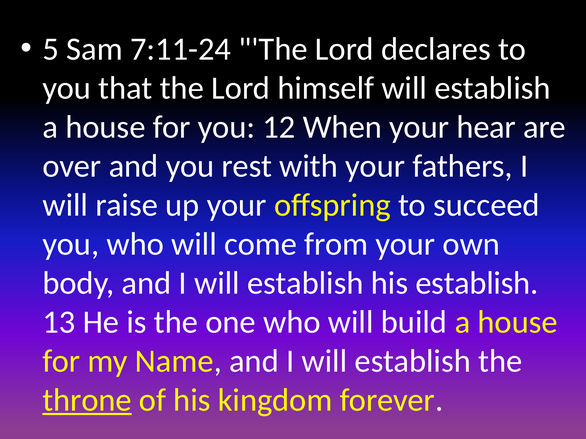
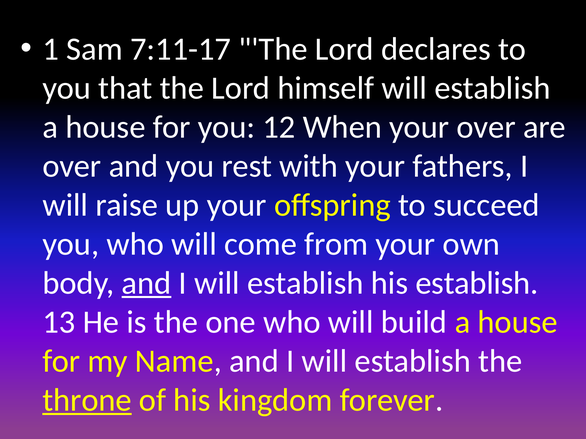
5: 5 -> 1
7:11-24: 7:11-24 -> 7:11-17
your hear: hear -> over
and at (146, 283) underline: none -> present
